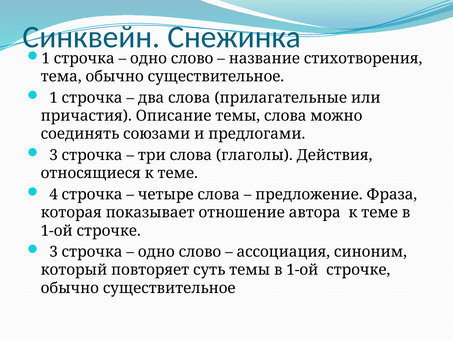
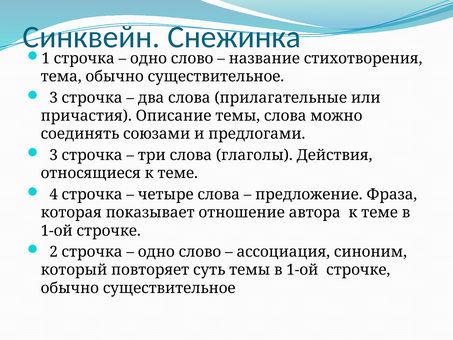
1 at (54, 98): 1 -> 3
3 at (54, 252): 3 -> 2
